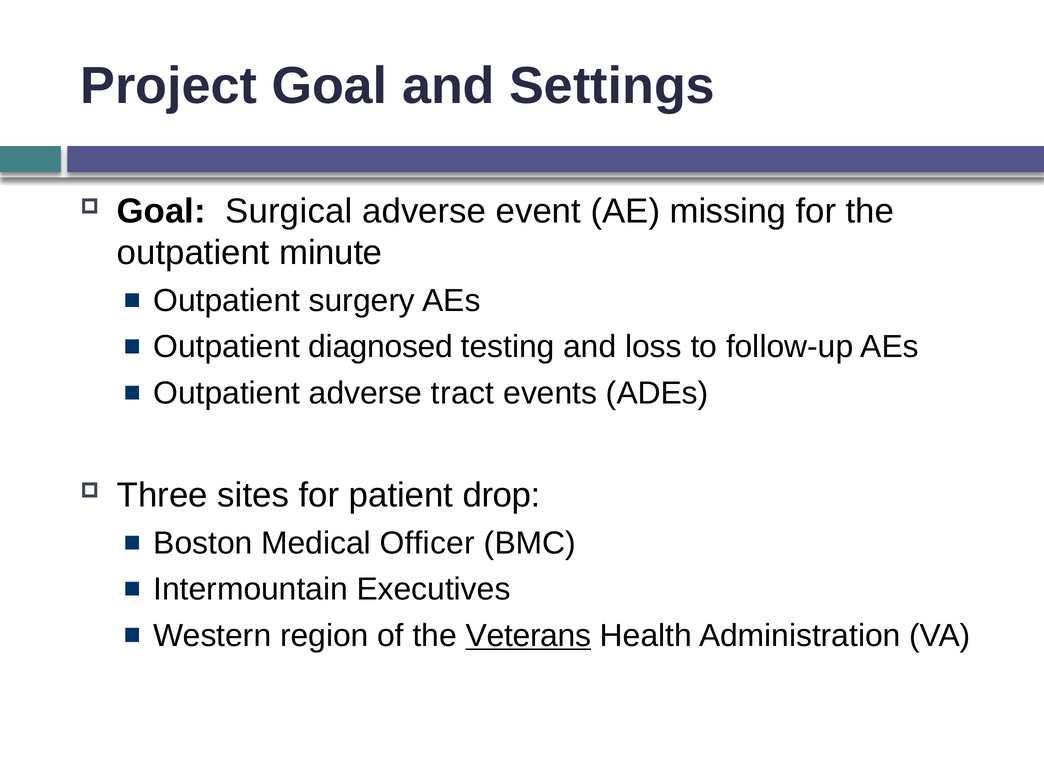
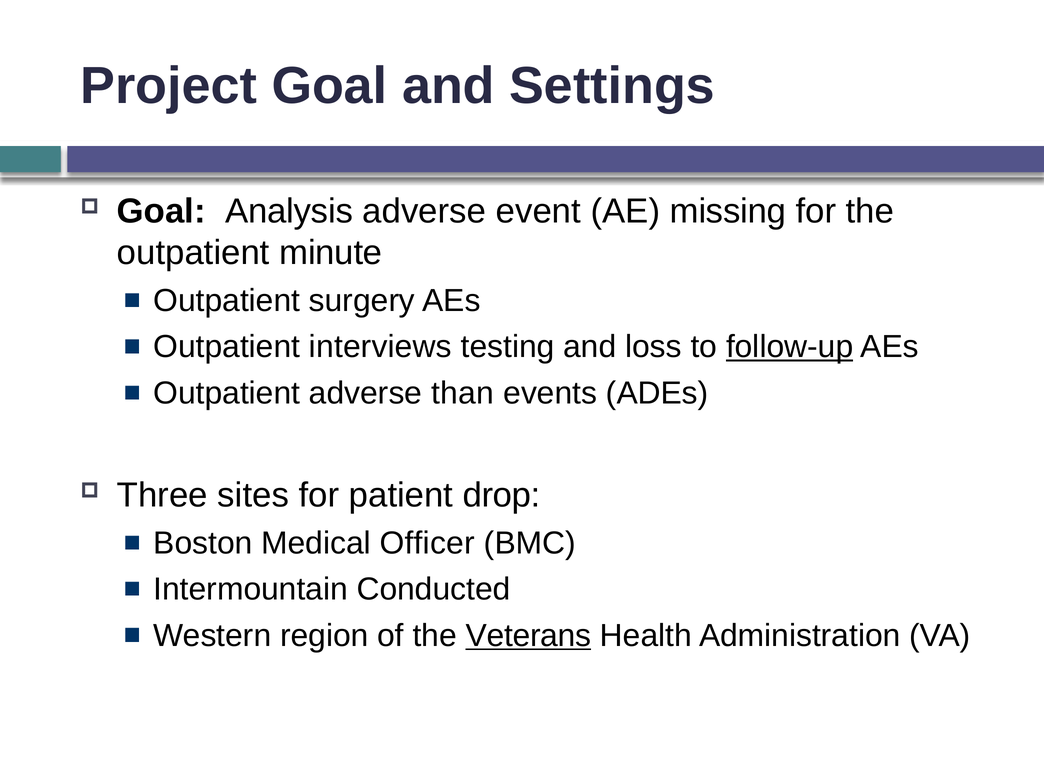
Surgical: Surgical -> Analysis
diagnosed: diagnosed -> interviews
follow-up underline: none -> present
tract: tract -> than
Executives: Executives -> Conducted
